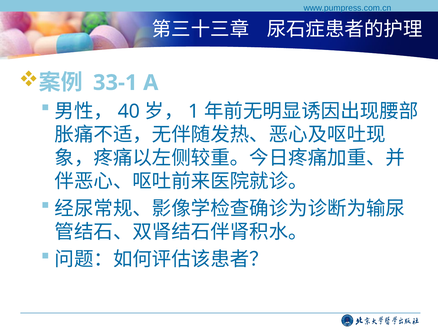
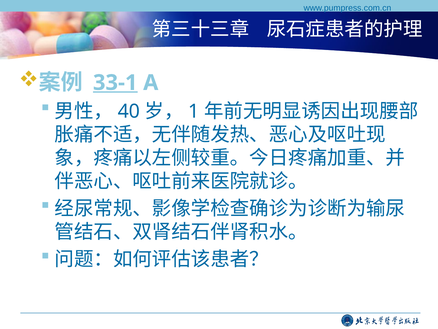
33-1 underline: none -> present
